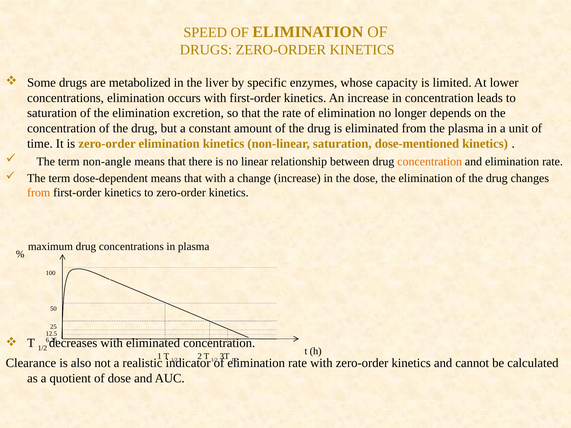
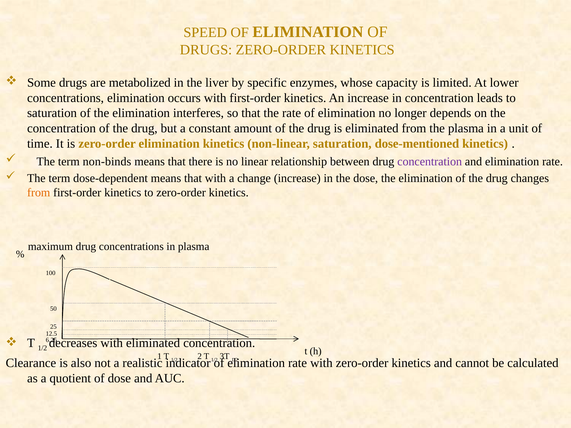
excretion: excretion -> interferes
non-angle: non-angle -> non-binds
concentration at (430, 162) colour: orange -> purple
